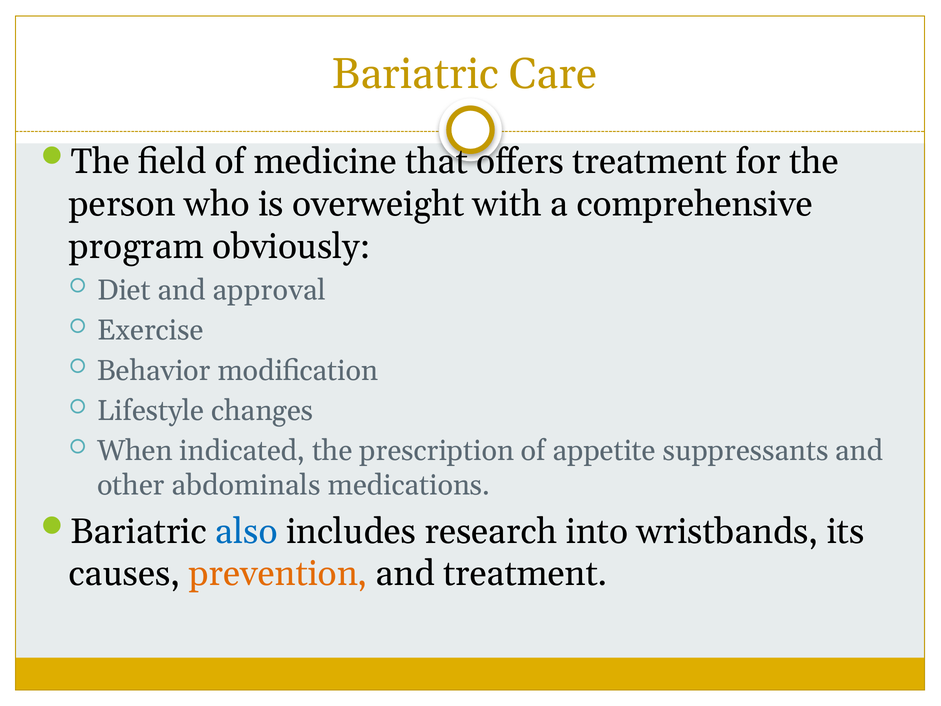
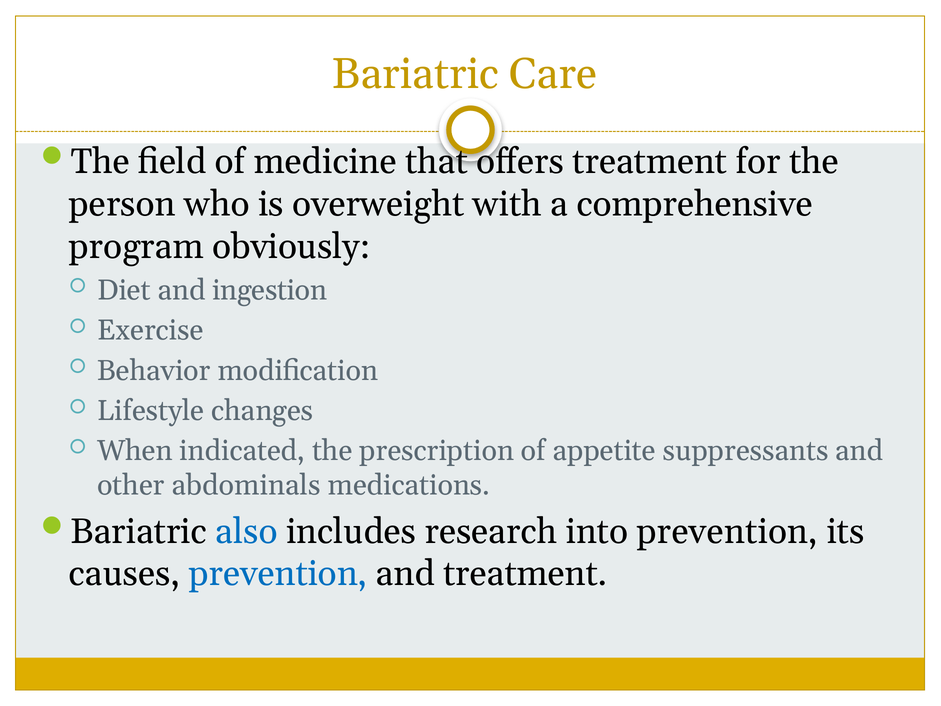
approval: approval -> ingestion
into wristbands: wristbands -> prevention
prevention at (278, 574) colour: orange -> blue
